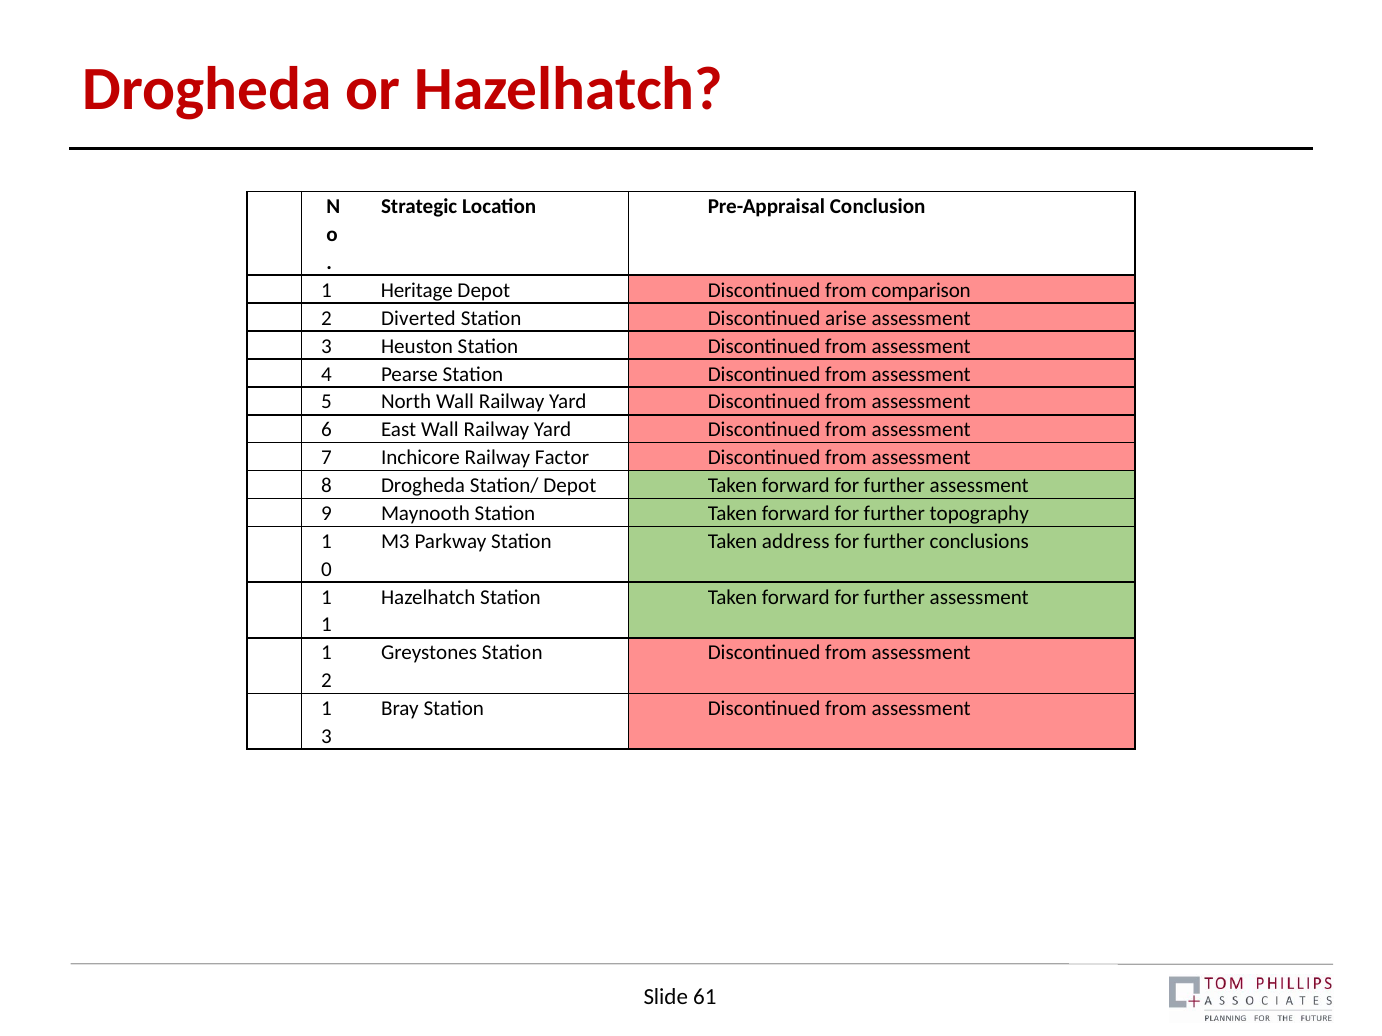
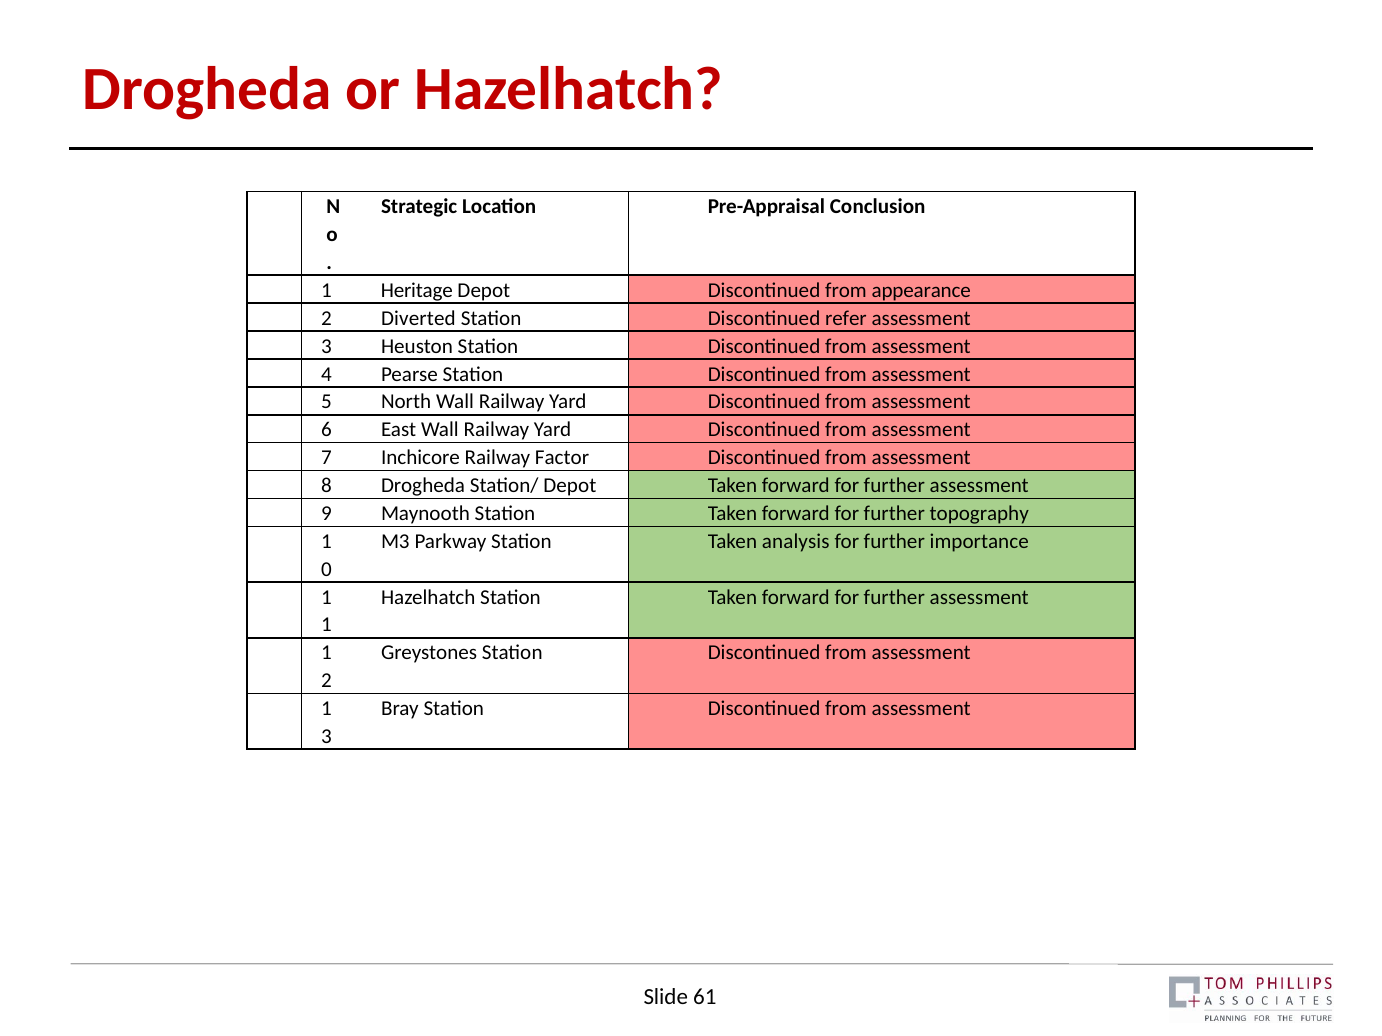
comparison: comparison -> appearance
arise: arise -> refer
address: address -> analysis
conclusions: conclusions -> importance
